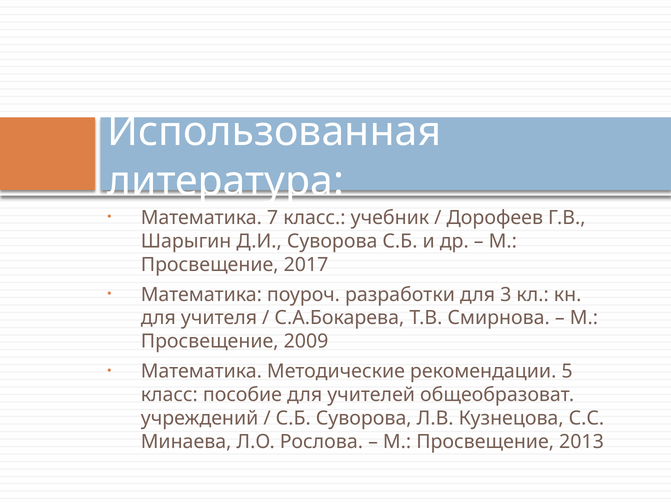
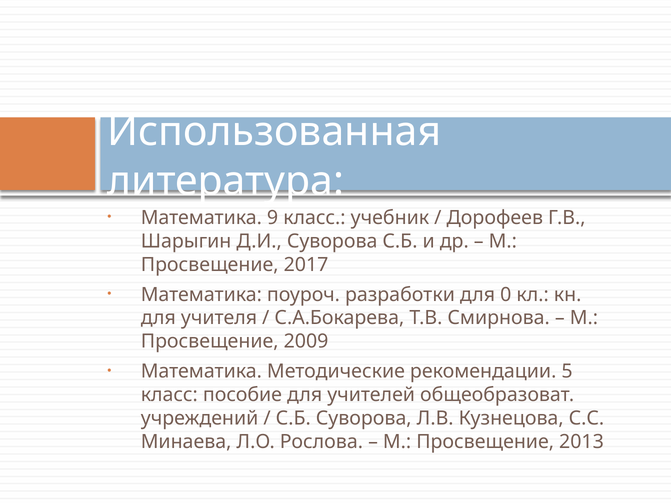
7: 7 -> 9
3: 3 -> 0
